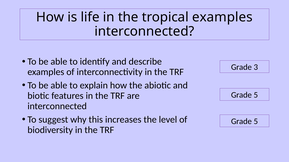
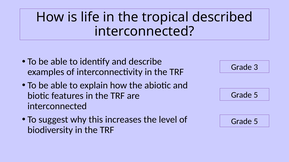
tropical examples: examples -> described
